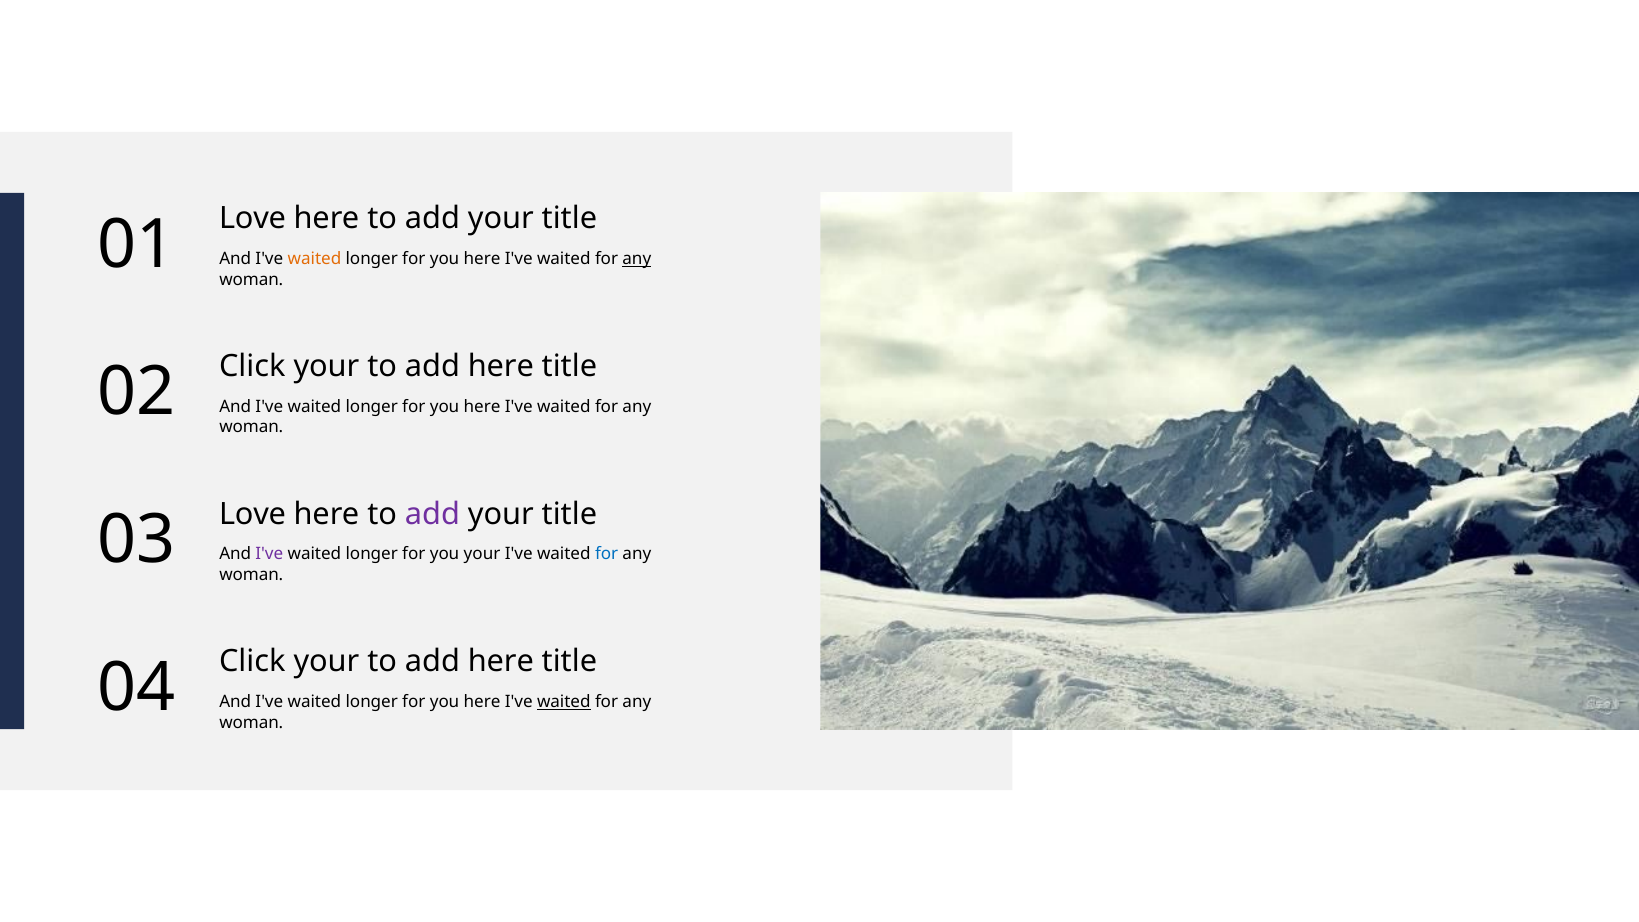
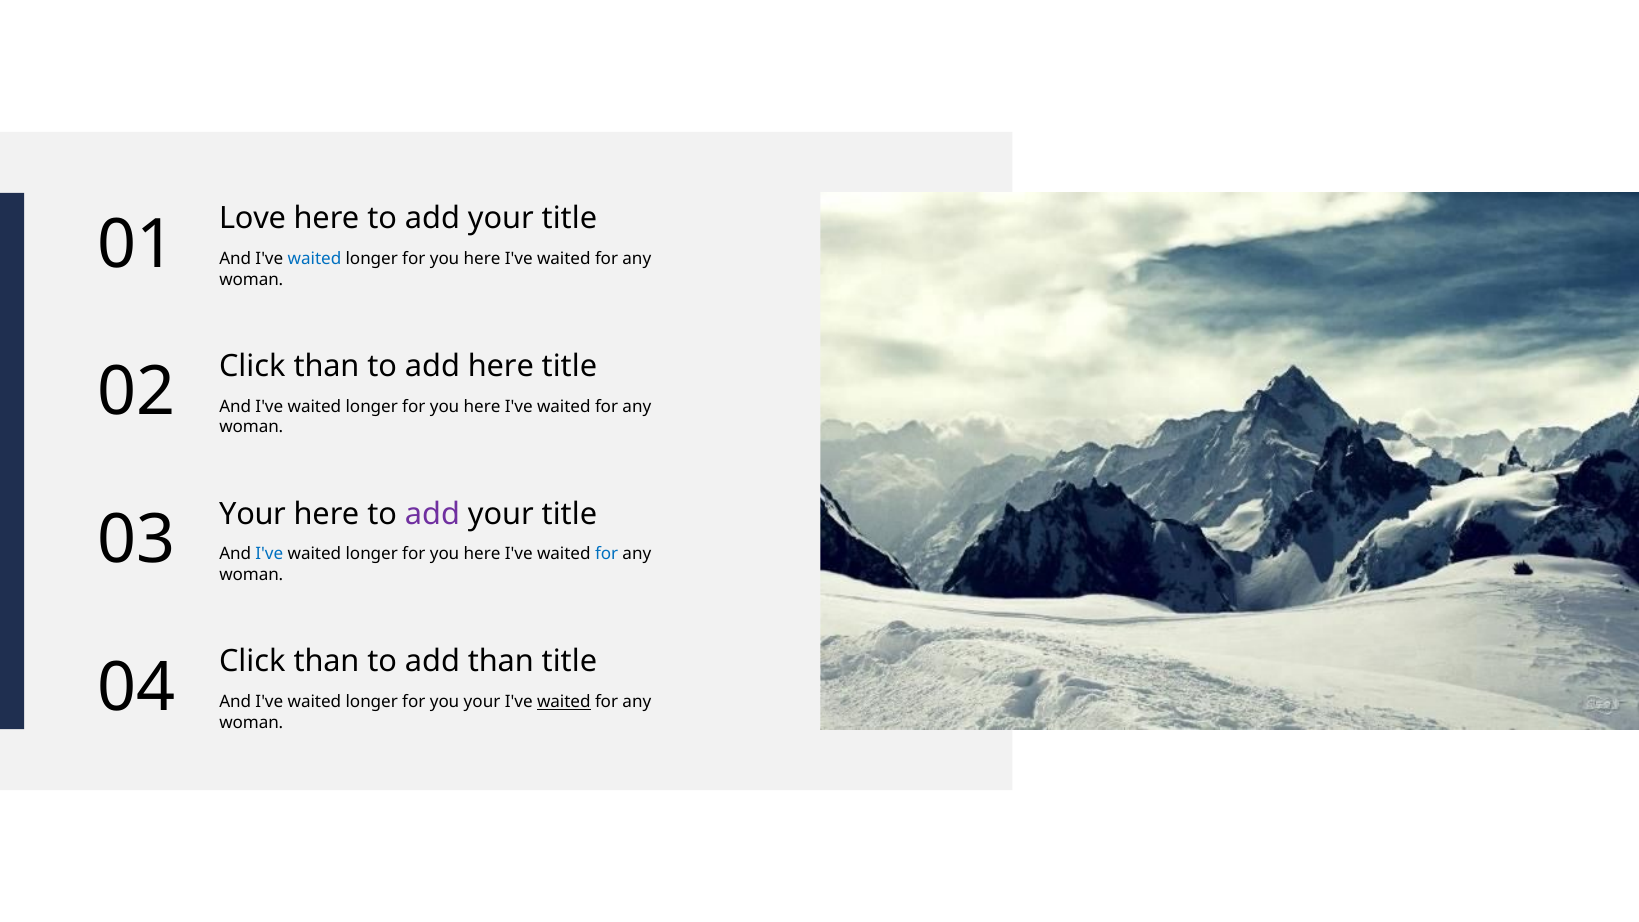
waited at (314, 259) colour: orange -> blue
any at (637, 259) underline: present -> none
your at (326, 366): your -> than
Love at (253, 514): Love -> Your
I've at (269, 554) colour: purple -> blue
your at (482, 554): your -> here
your at (326, 662): your -> than
here at (501, 662): here -> than
here at (482, 702): here -> your
